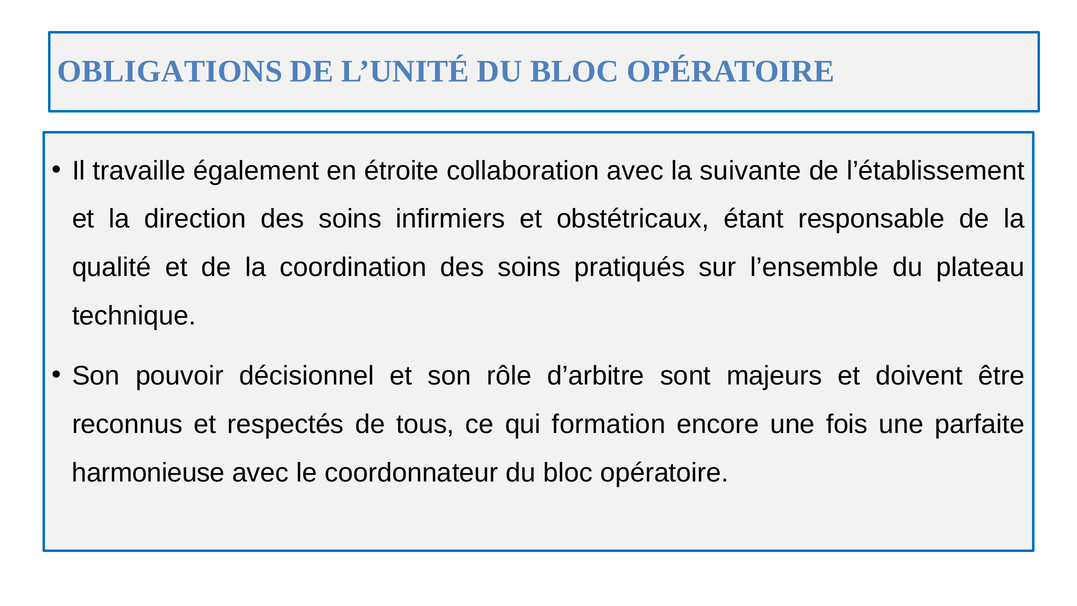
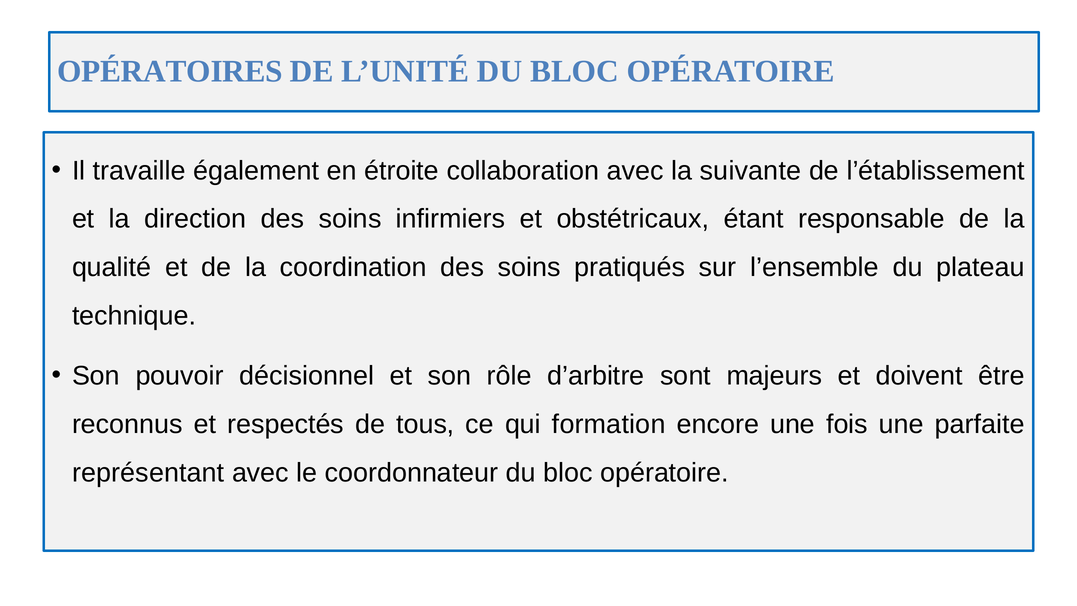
OBLIGATIONS: OBLIGATIONS -> OPÉRATOIRES
harmonieuse: harmonieuse -> représentant
